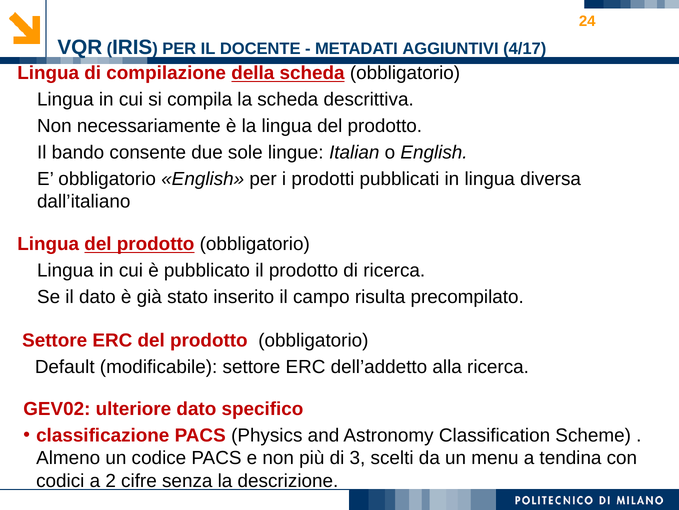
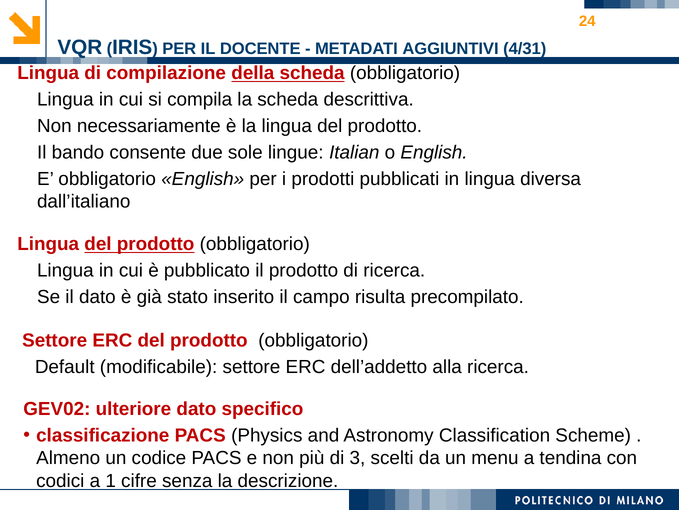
4/17: 4/17 -> 4/31
2: 2 -> 1
